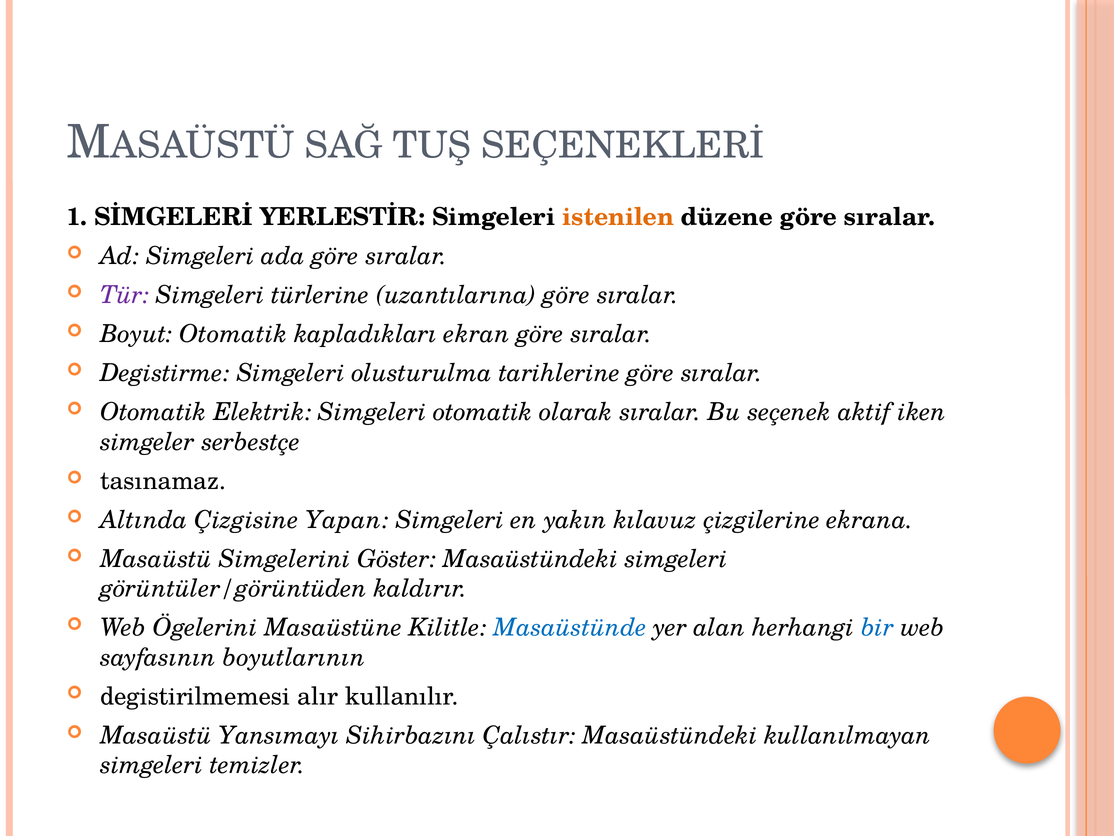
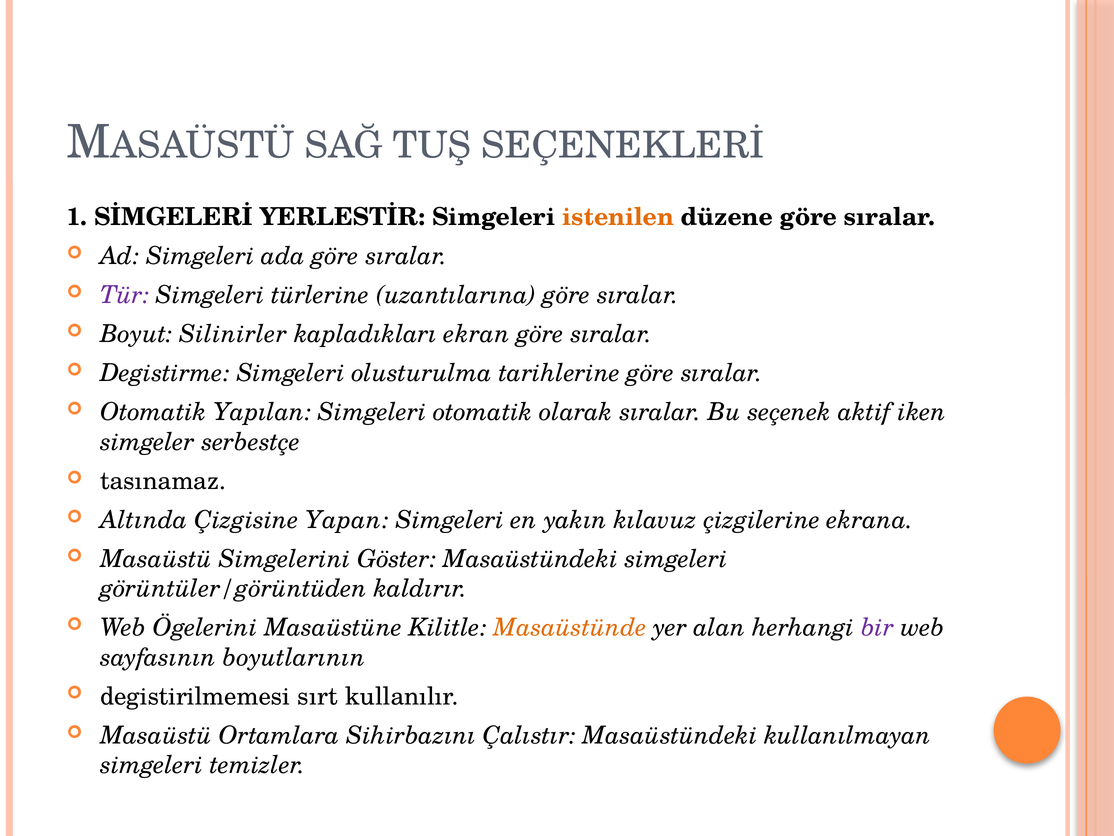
Boyut Otomatik: Otomatik -> Silinirler
Elektrik: Elektrik -> Yapılan
Masaüstünde colour: blue -> orange
bir colour: blue -> purple
alır: alır -> sırt
Yansımayı: Yansımayı -> Ortamlara
